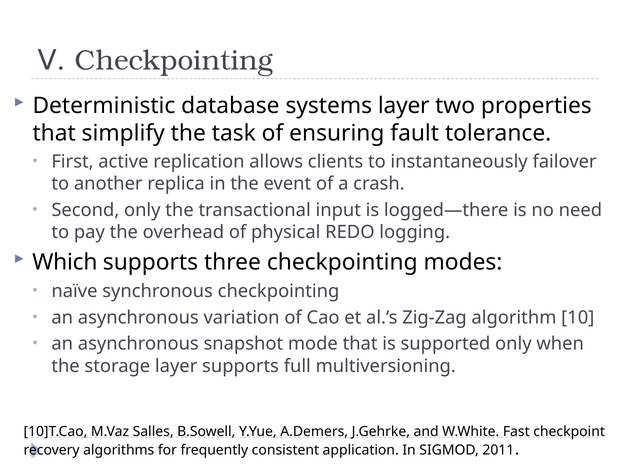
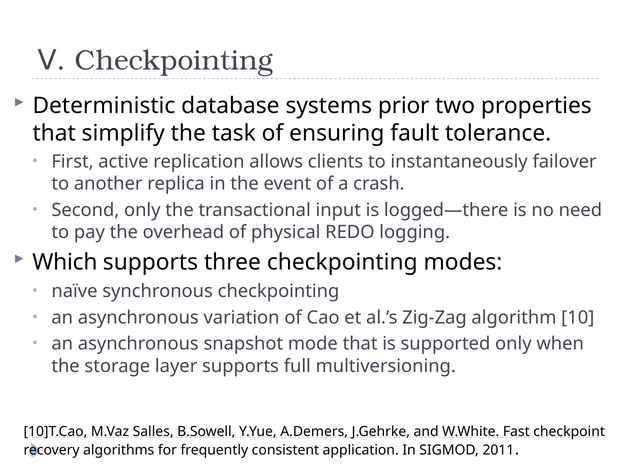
systems layer: layer -> prior
